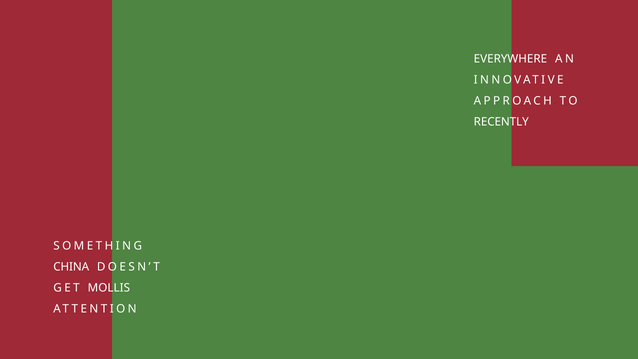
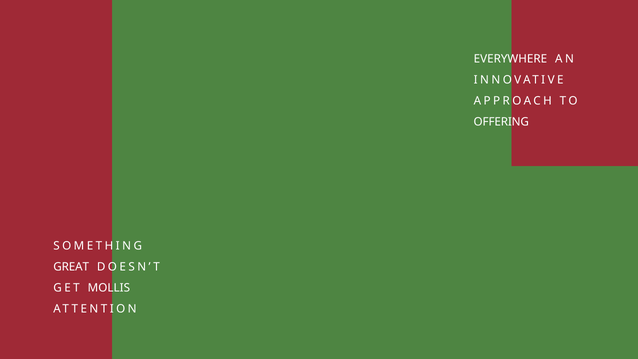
RECENTLY: RECENTLY -> OFFERING
CHINA: CHINA -> GREAT
